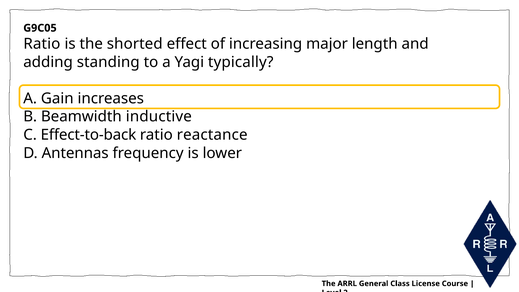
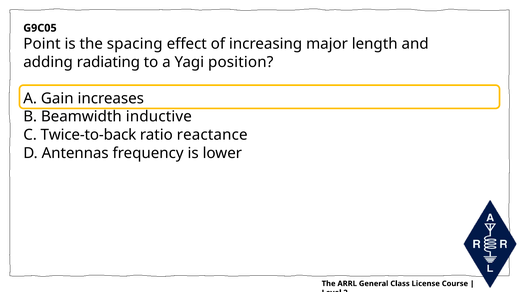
Ratio at (42, 44): Ratio -> Point
shorted: shorted -> spacing
standing: standing -> radiating
typically: typically -> position
Effect-to-back: Effect-to-back -> Twice-to-back
